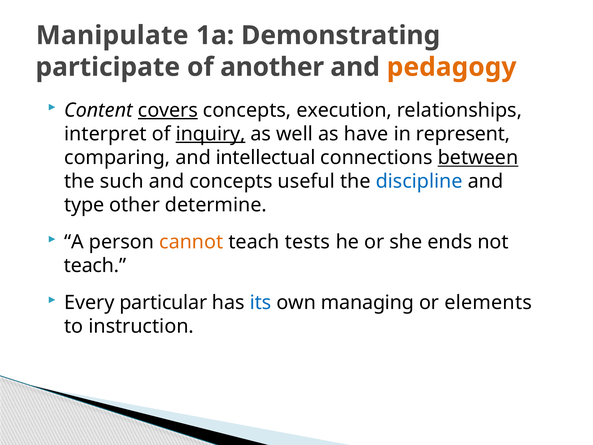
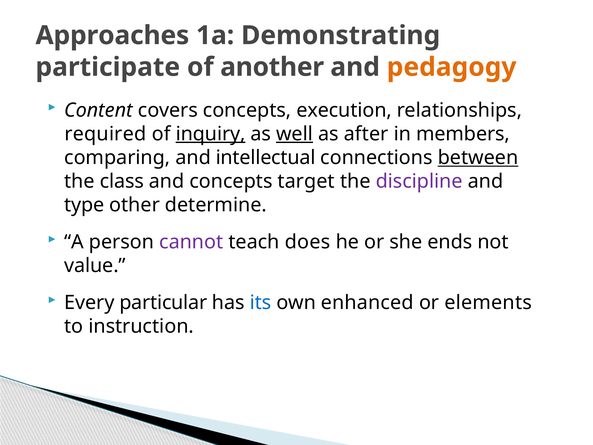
Manipulate: Manipulate -> Approaches
covers underline: present -> none
interpret: interpret -> required
well underline: none -> present
have: have -> after
represent: represent -> members
such: such -> class
useful: useful -> target
discipline colour: blue -> purple
cannot colour: orange -> purple
tests: tests -> does
teach at (95, 266): teach -> value
managing: managing -> enhanced
